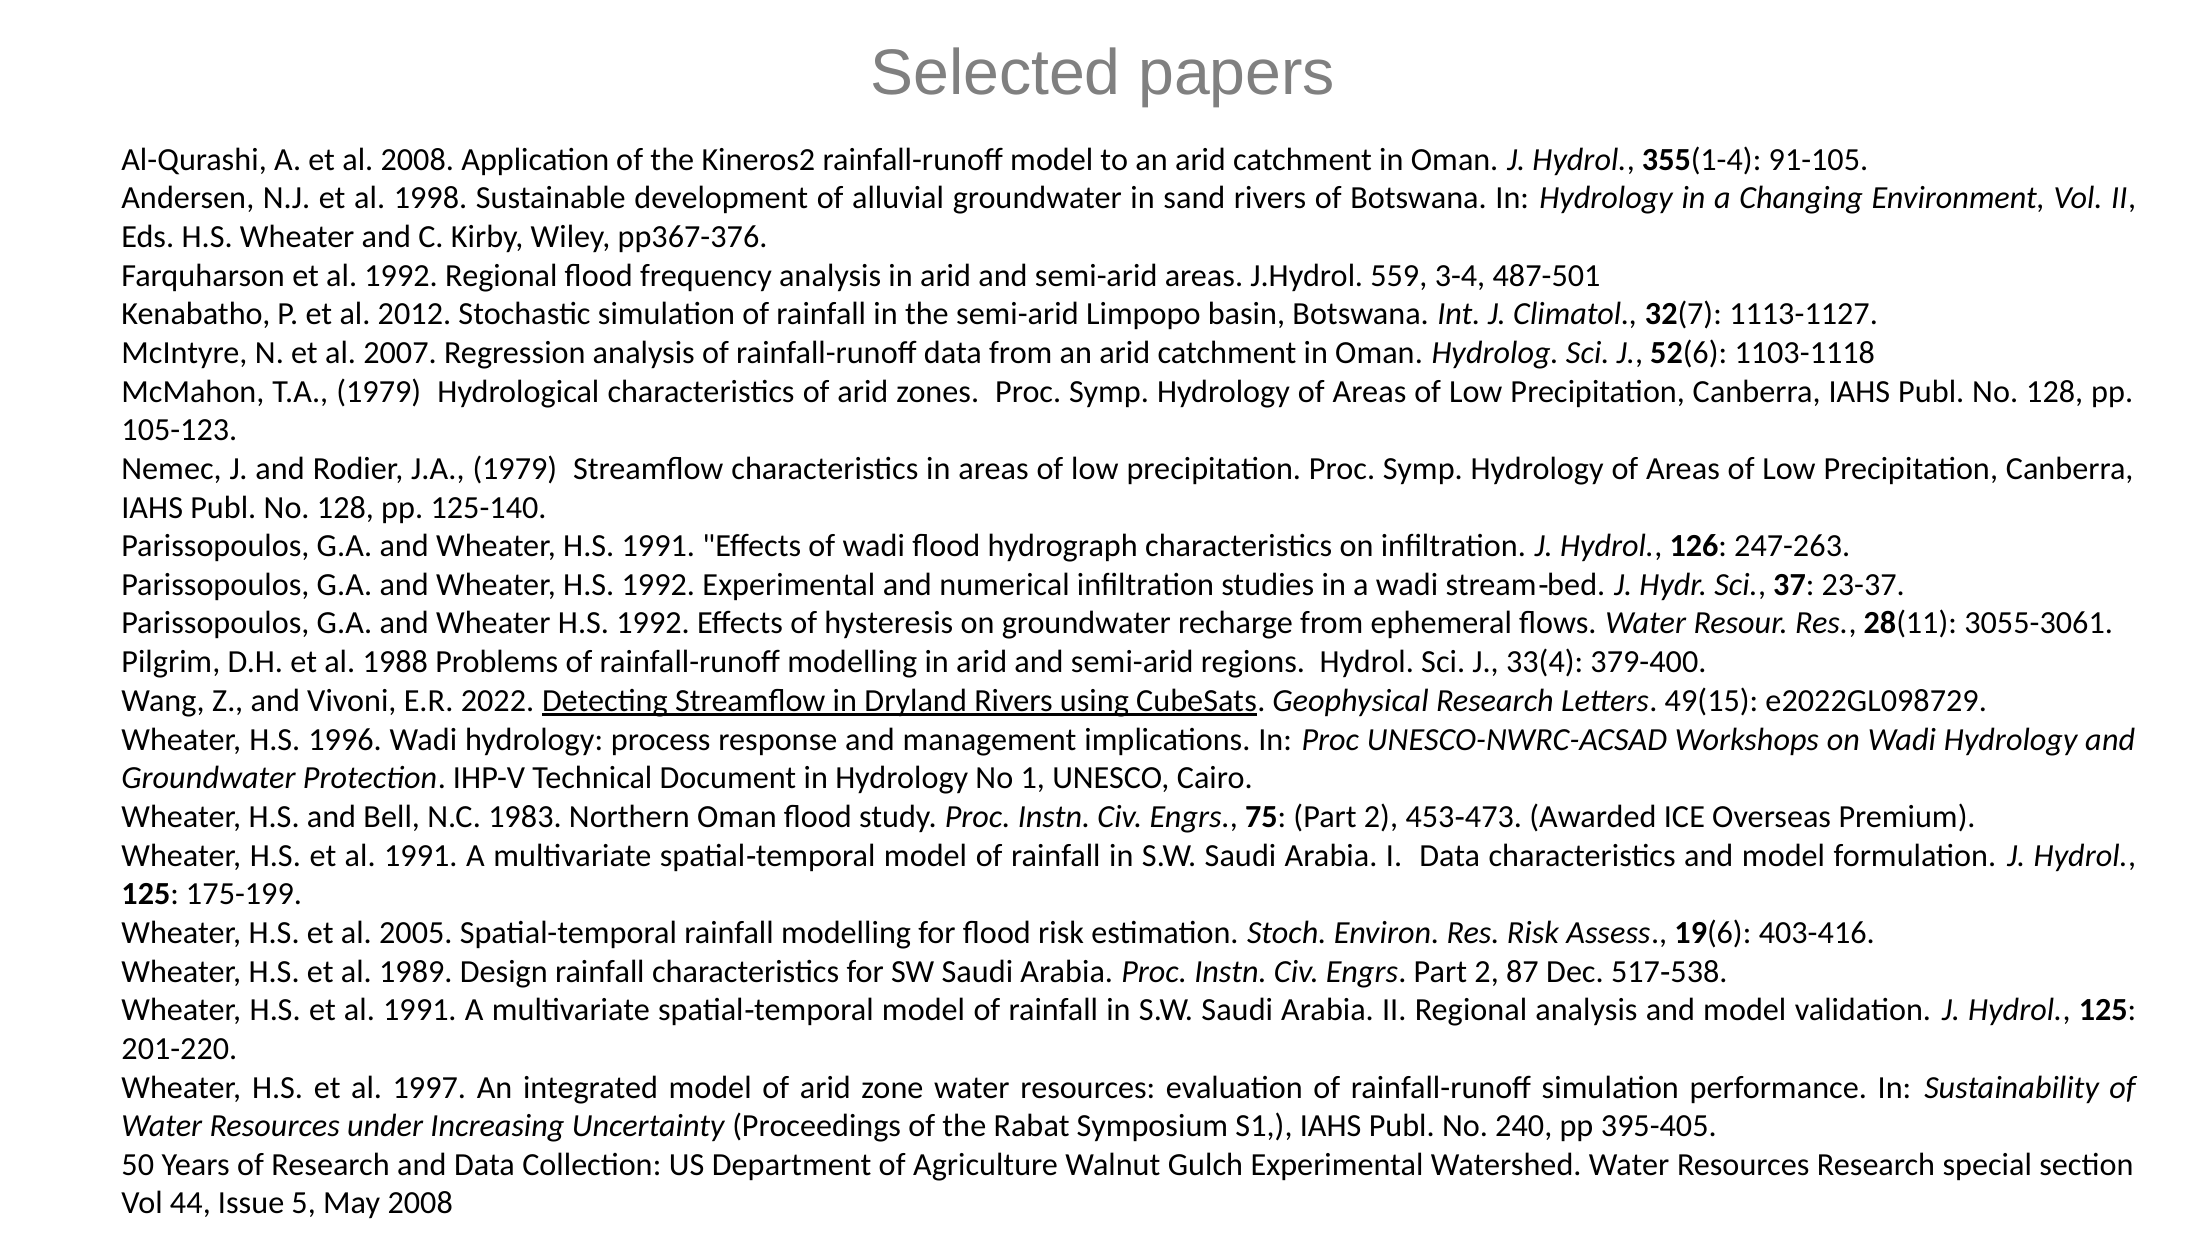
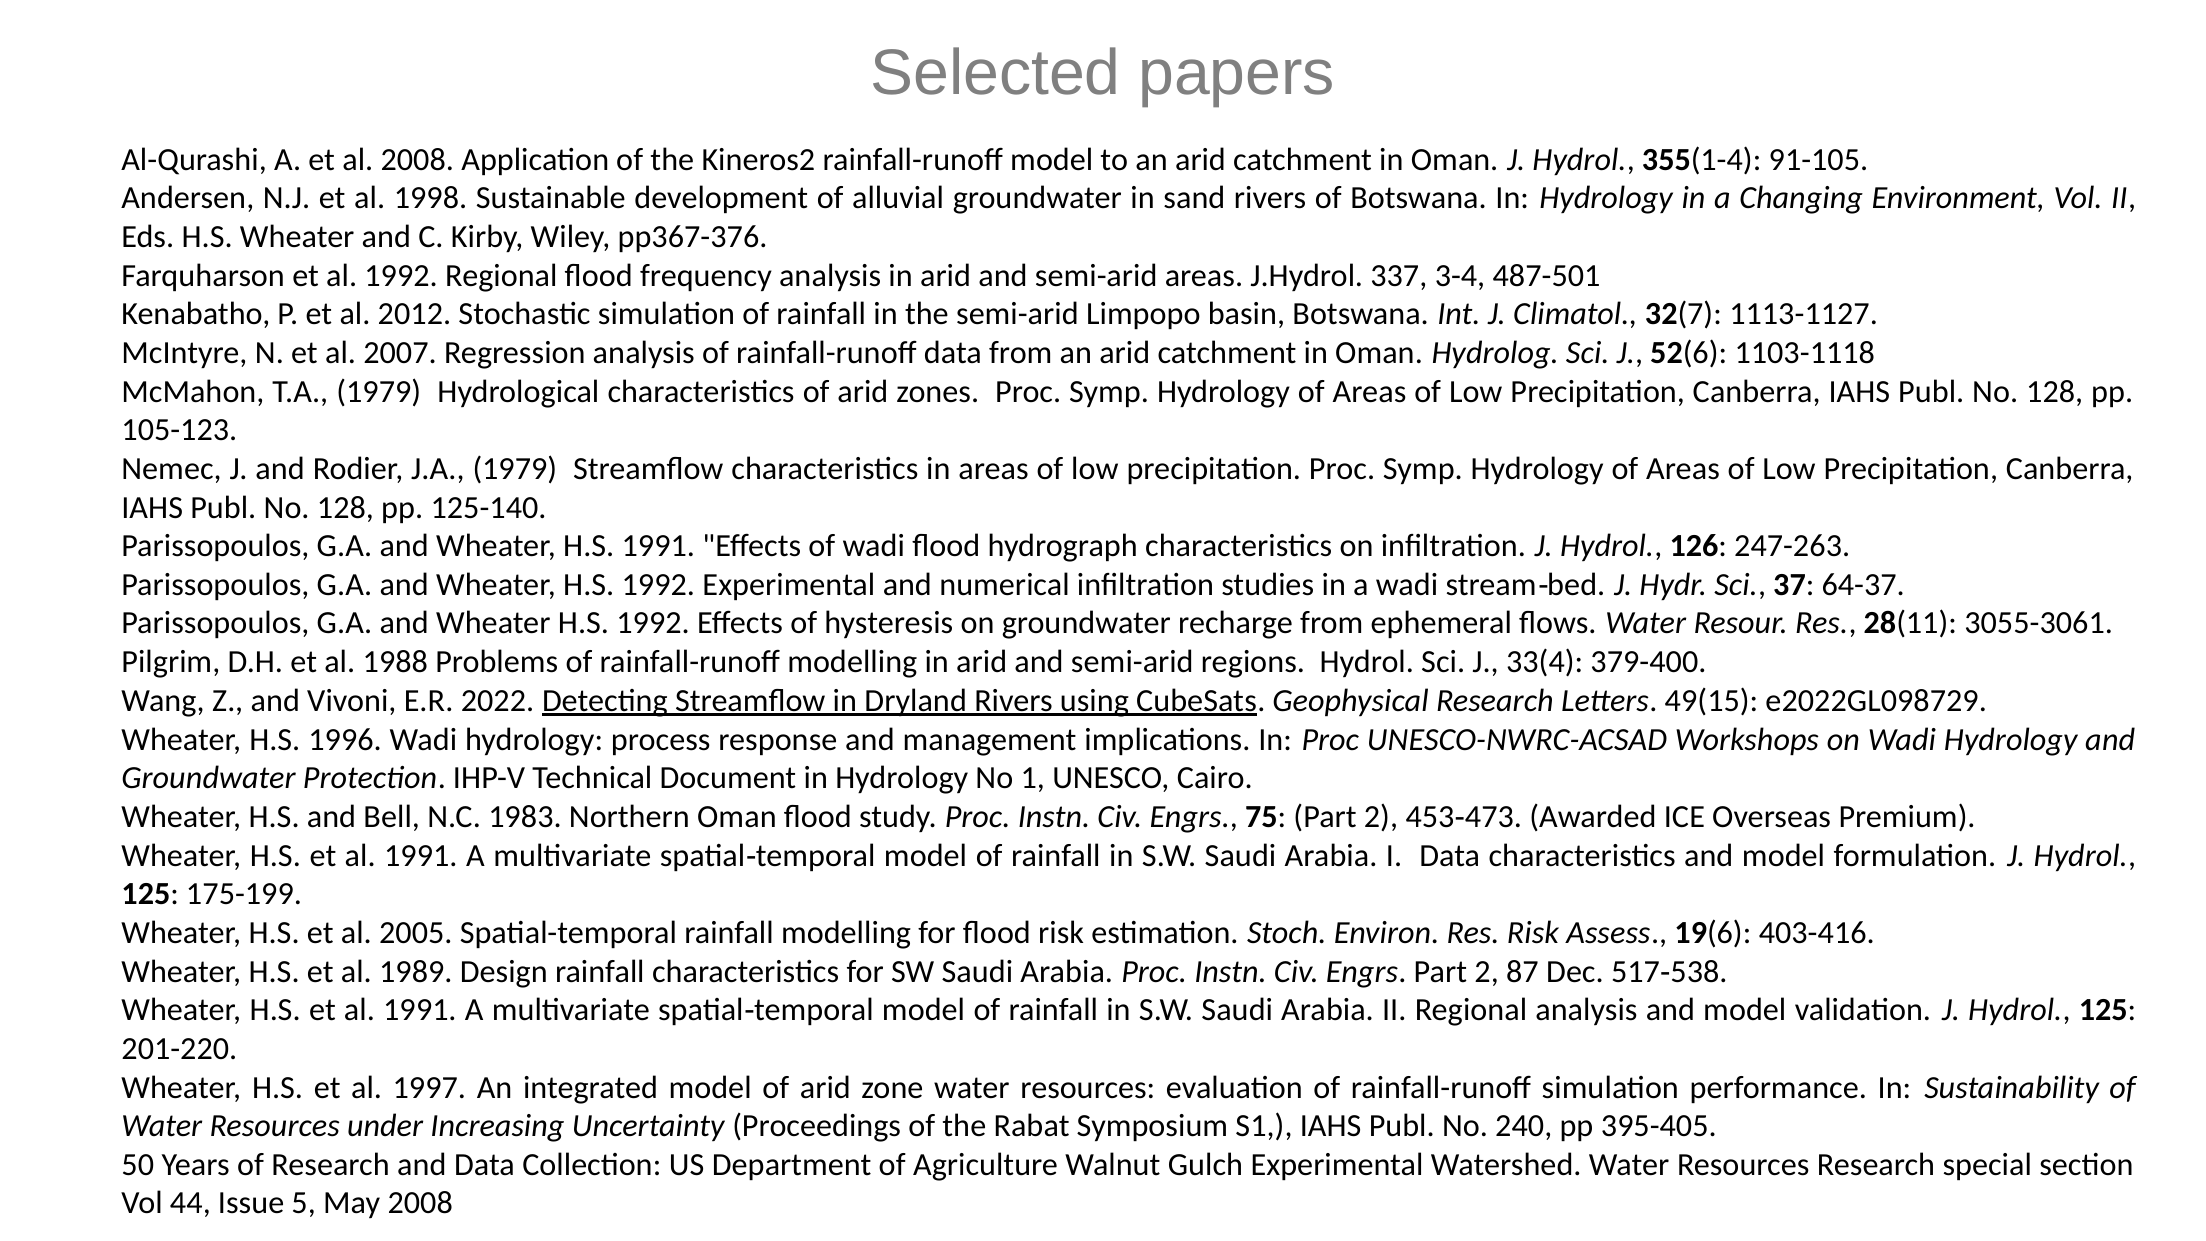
559: 559 -> 337
23-37: 23-37 -> 64-37
